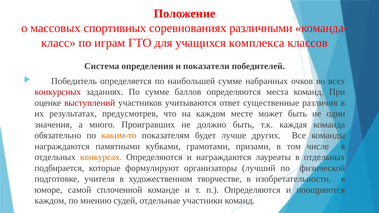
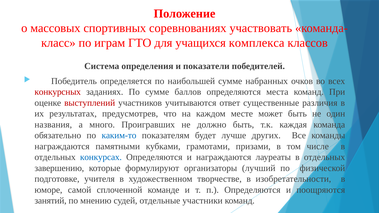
различными: различными -> участвовать
значения: значения -> названия
каким-то colour: orange -> blue
конкурсах colour: orange -> blue
подбирается: подбирается -> завершению
каждом at (50, 201): каждом -> занятий
